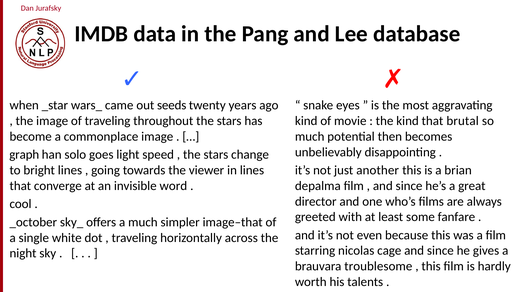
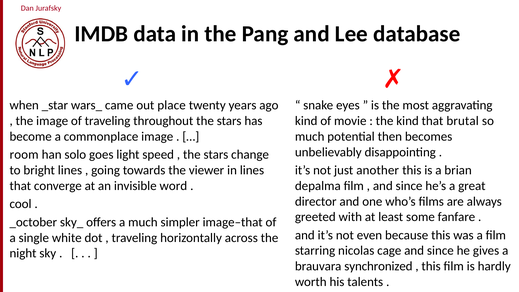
seeds: seeds -> place
graph: graph -> room
troublesome: troublesome -> synchronized
